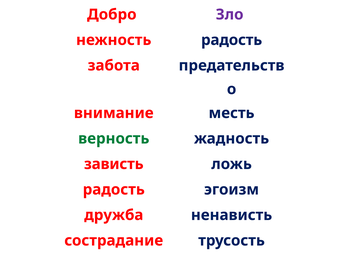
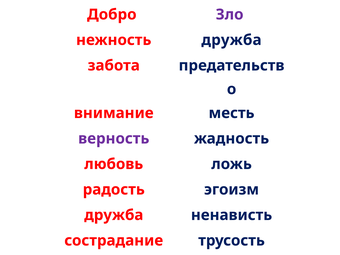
нежность радость: радость -> дружба
верность colour: green -> purple
зависть: зависть -> любовь
